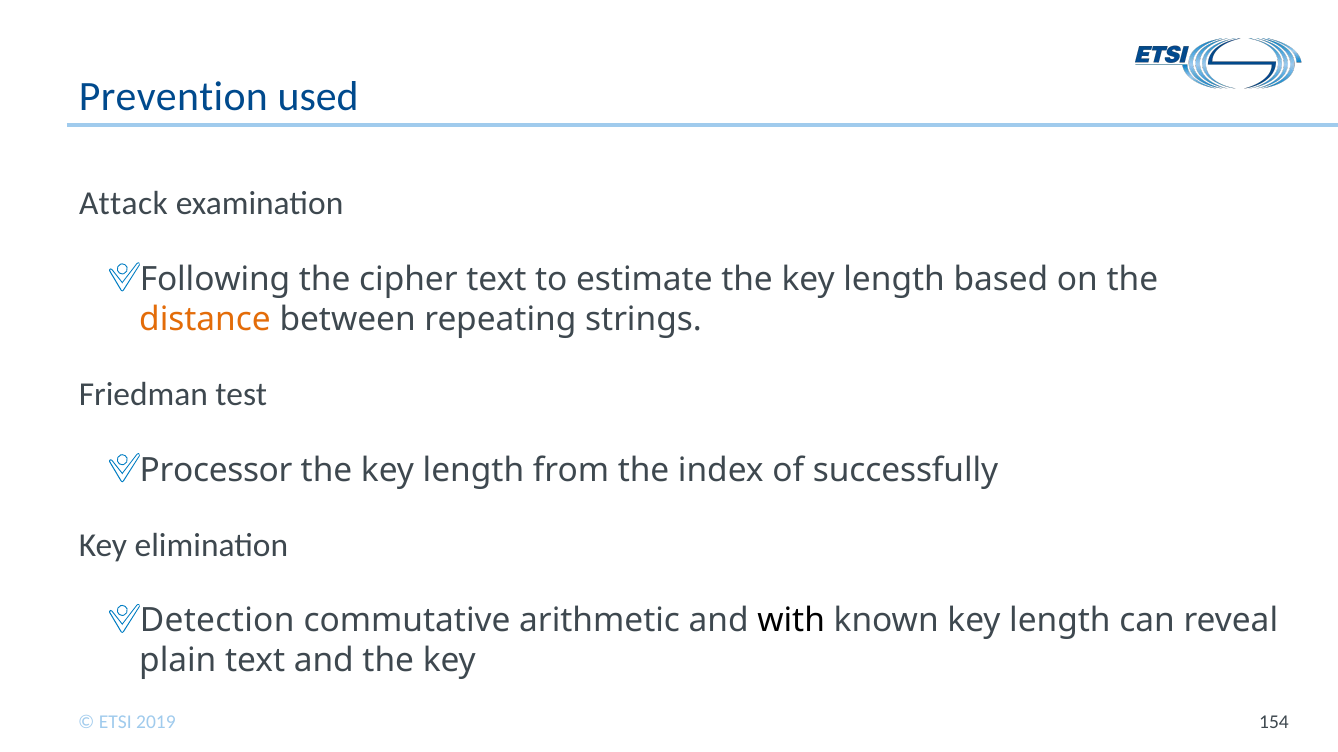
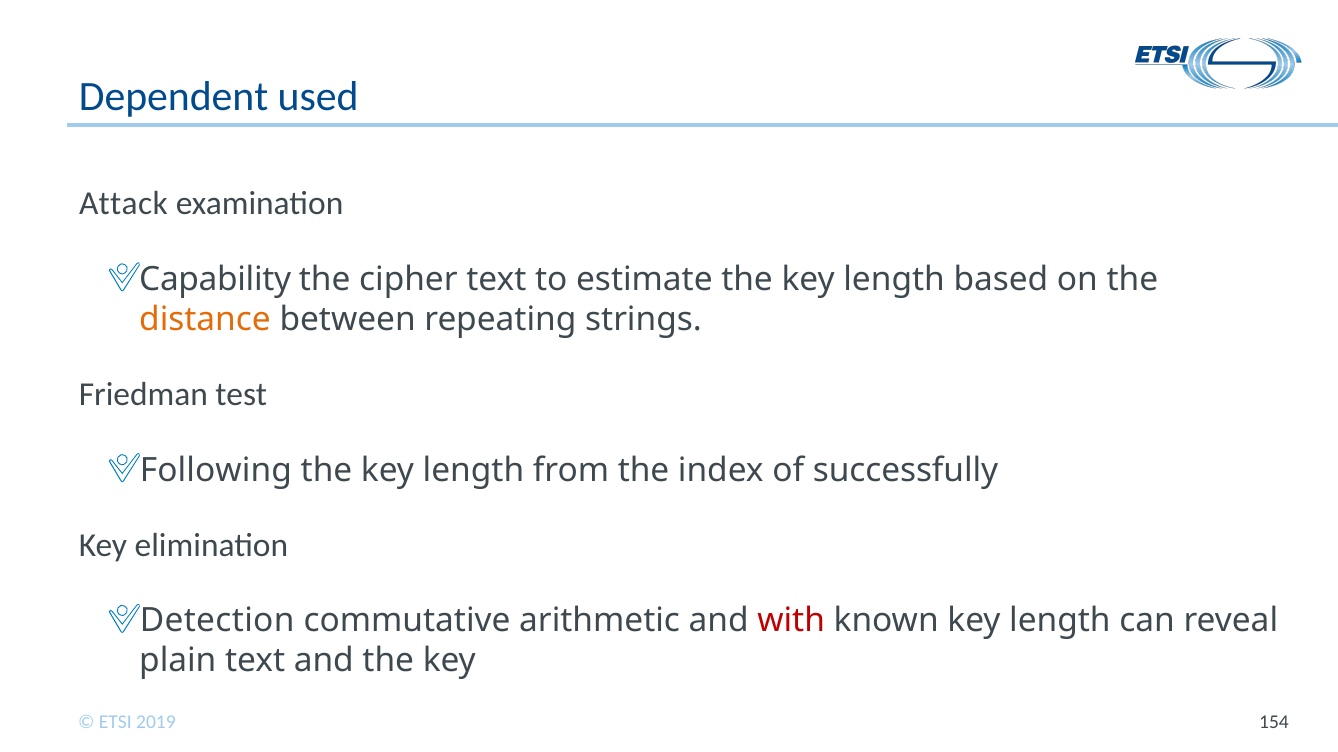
Prevention: Prevention -> Dependent
Following: Following -> Capability
Processor: Processor -> Following
with colour: black -> red
